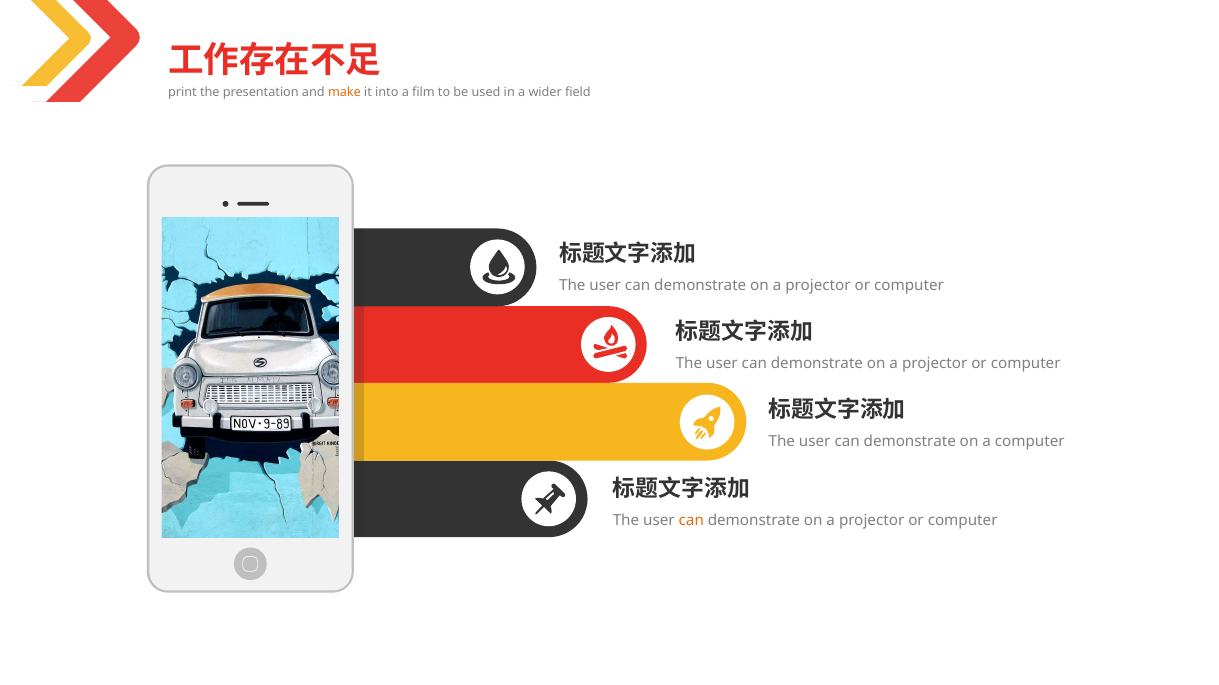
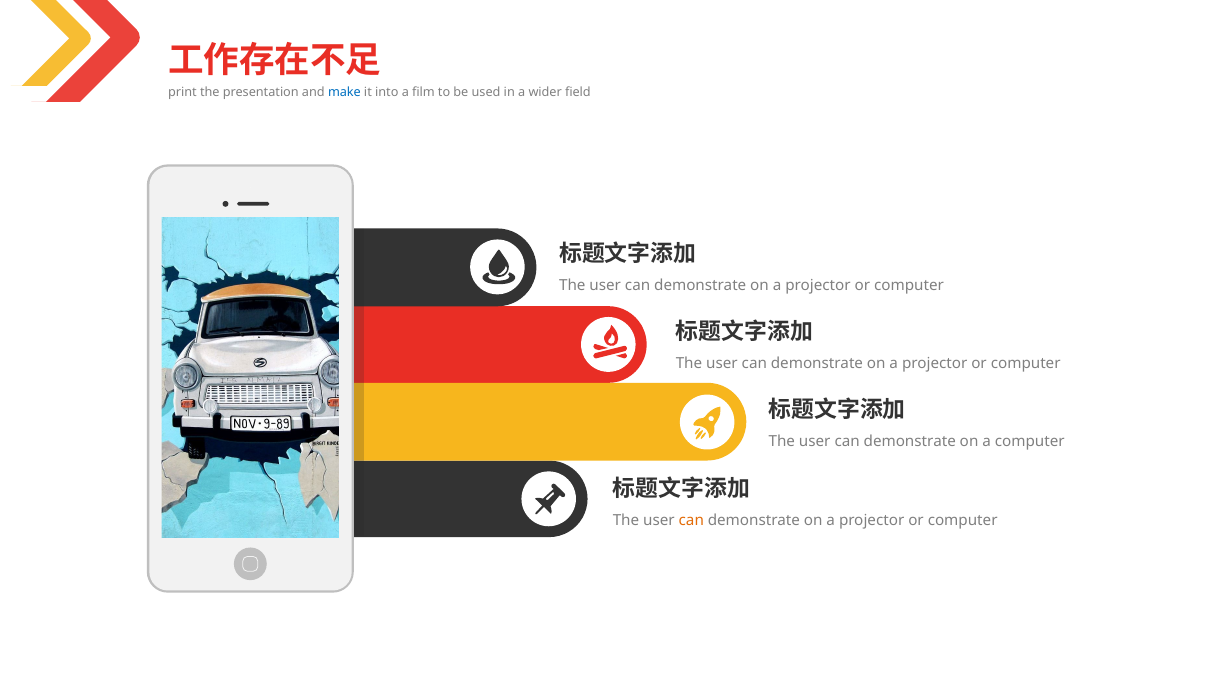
make colour: orange -> blue
